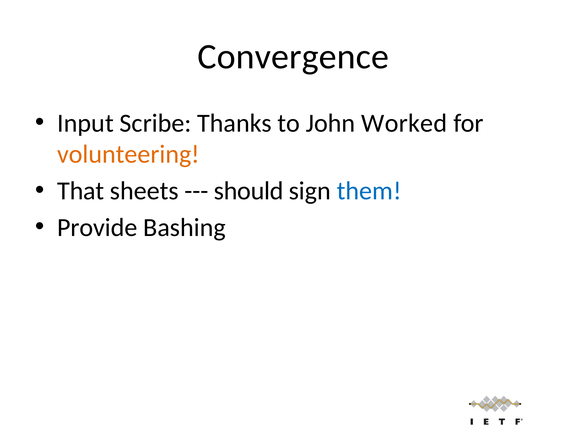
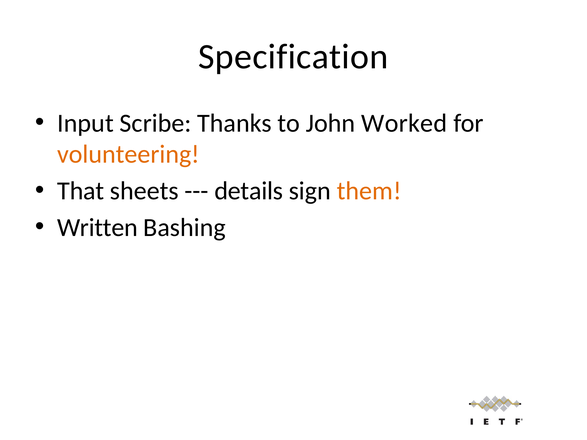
Convergence: Convergence -> Specification
should: should -> details
them colour: blue -> orange
Provide: Provide -> Written
